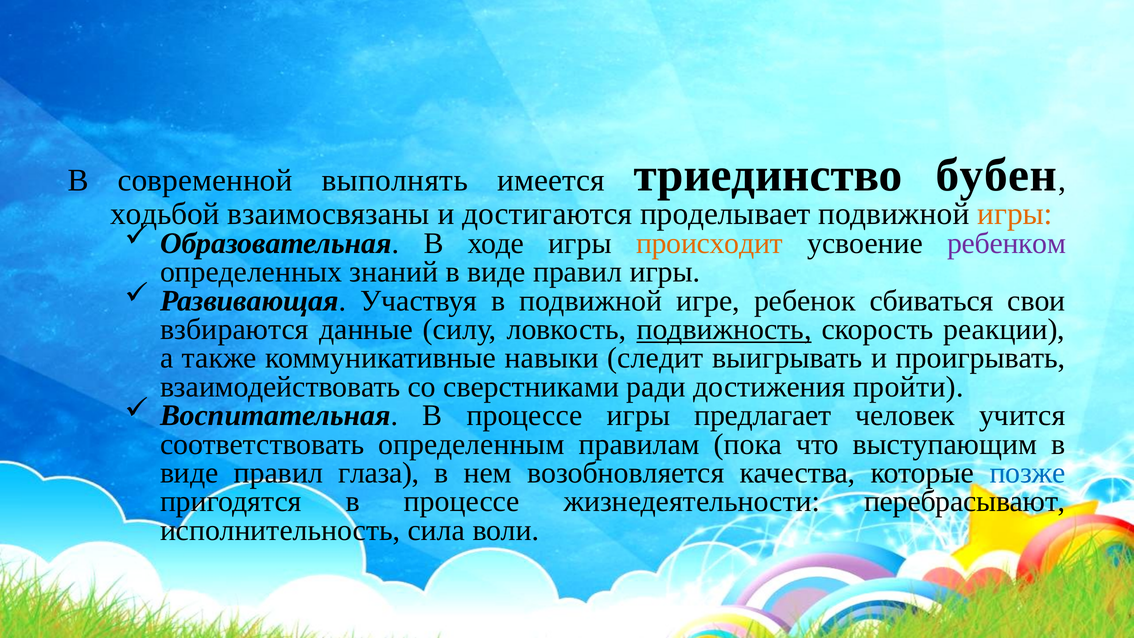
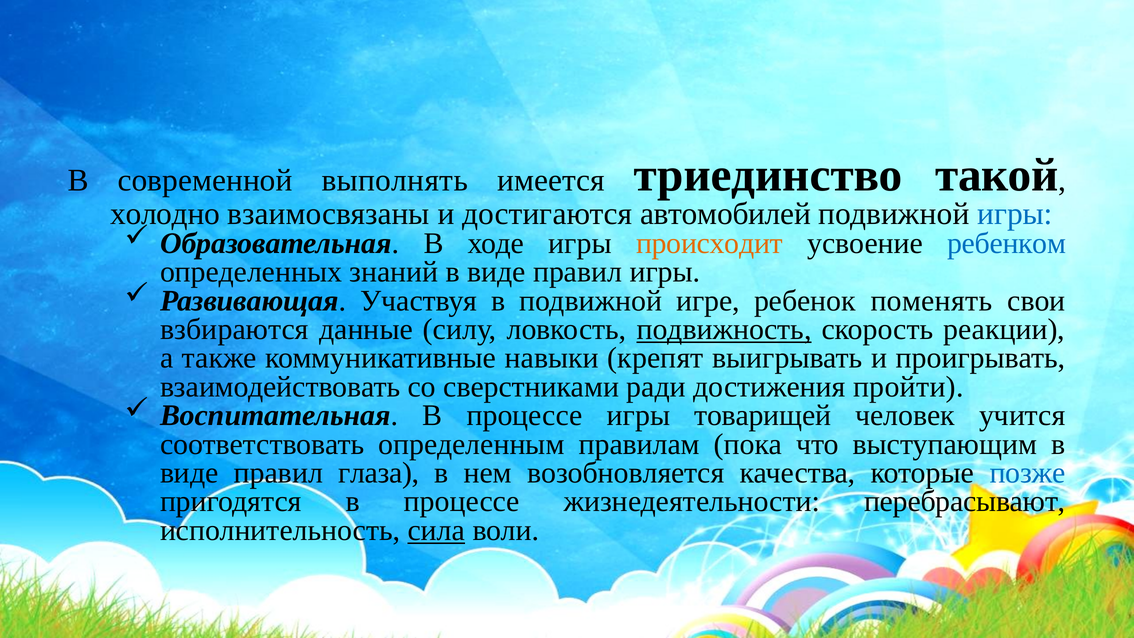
бубен: бубен -> такой
ходьбой: ходьбой -> холодно
проделывает: проделывает -> автомобилей
игры at (1015, 214) colour: orange -> blue
ребенком colour: purple -> blue
сбиваться: сбиваться -> поменять
следит: следит -> крепят
предлагает: предлагает -> товарищей
сила underline: none -> present
